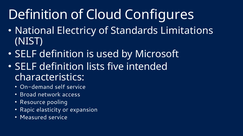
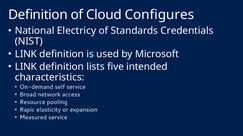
Limitations: Limitations -> Credentials
SELF at (26, 54): SELF -> LINK
SELF at (26, 67): SELF -> LINK
